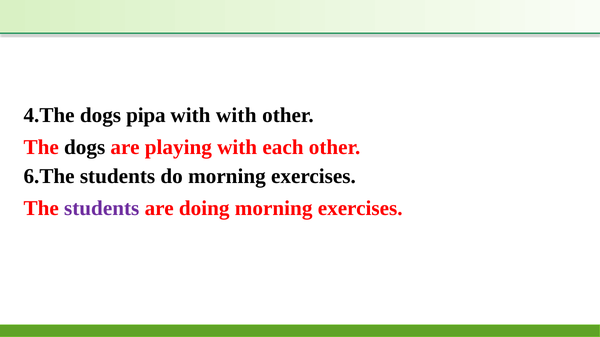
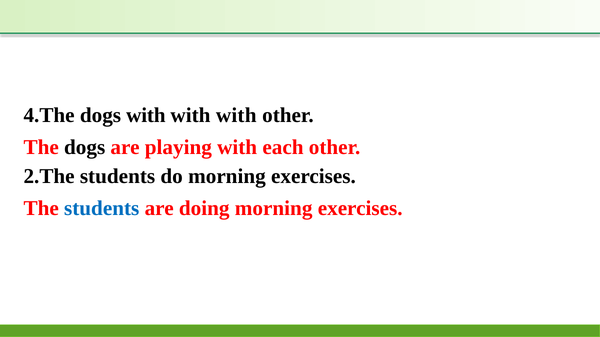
dogs pipa: pipa -> with
6.The: 6.The -> 2.The
students at (102, 209) colour: purple -> blue
